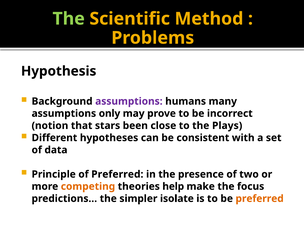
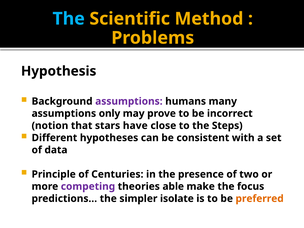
The at (69, 19) colour: light green -> light blue
been: been -> have
Plays: Plays -> Steps
of Preferred: Preferred -> Centuries
competing colour: orange -> purple
help: help -> able
